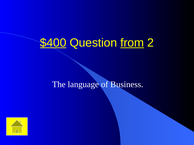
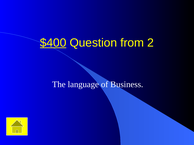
from underline: present -> none
